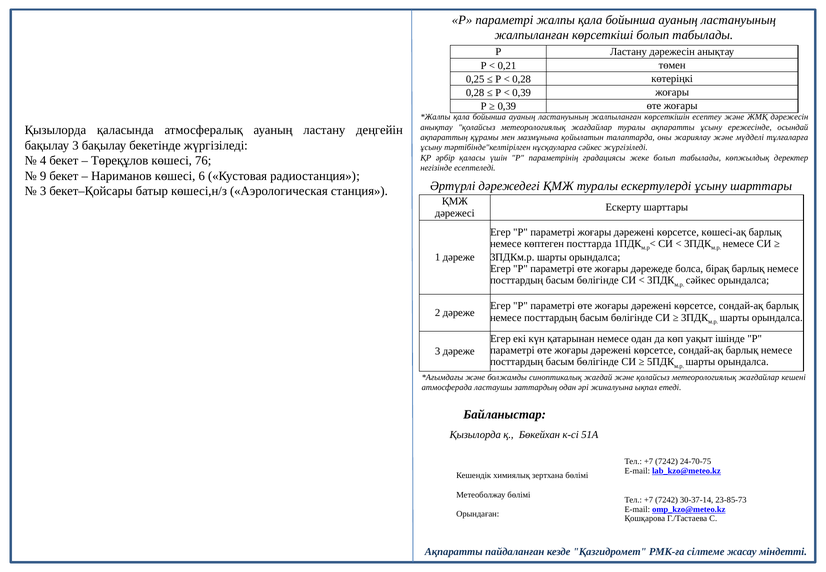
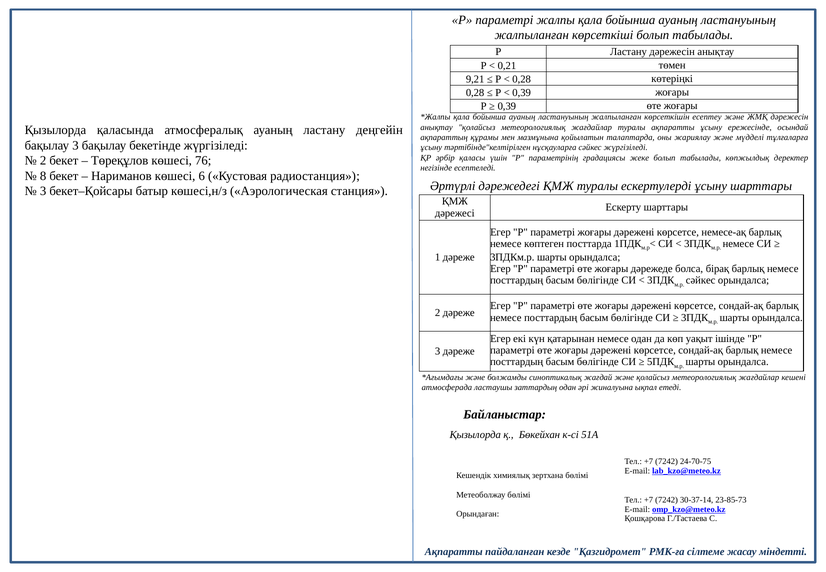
0,25: 0,25 -> 9,21
4 at (43, 161): 4 -> 2
9: 9 -> 8
көшесі-ақ: көшесі-ақ -> немесе-ақ
